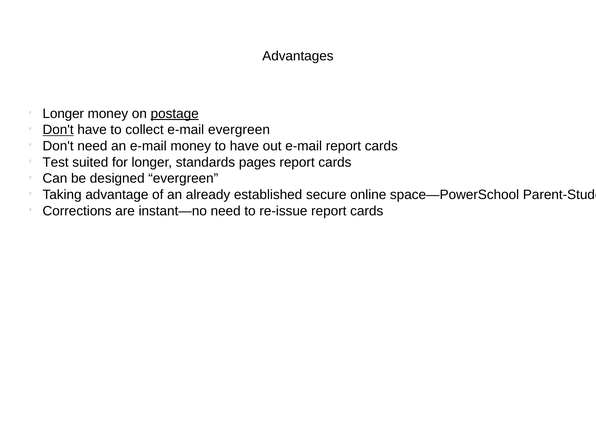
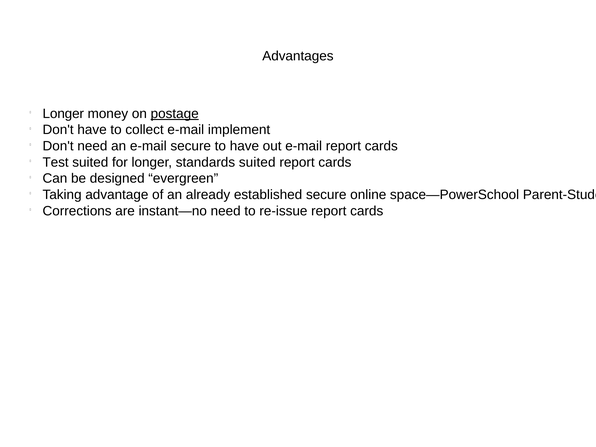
Don't at (58, 130) underline: present -> none
e-mail evergreen: evergreen -> implement
e-mail money: money -> secure
standards pages: pages -> suited
